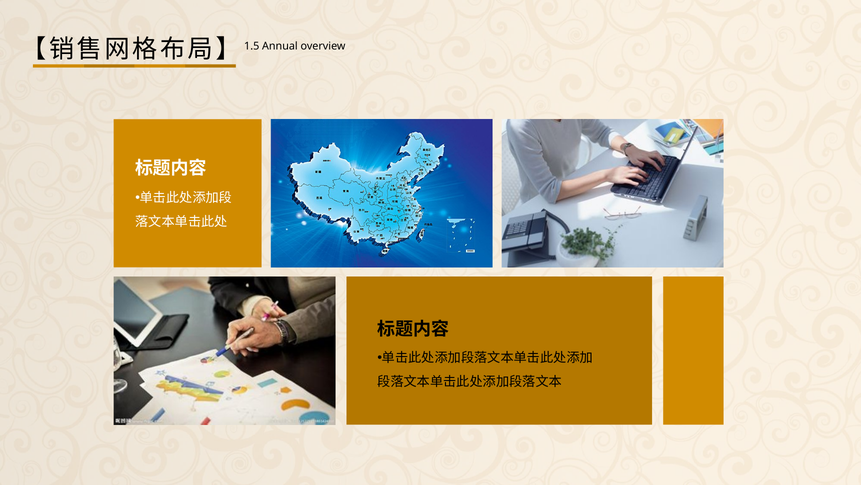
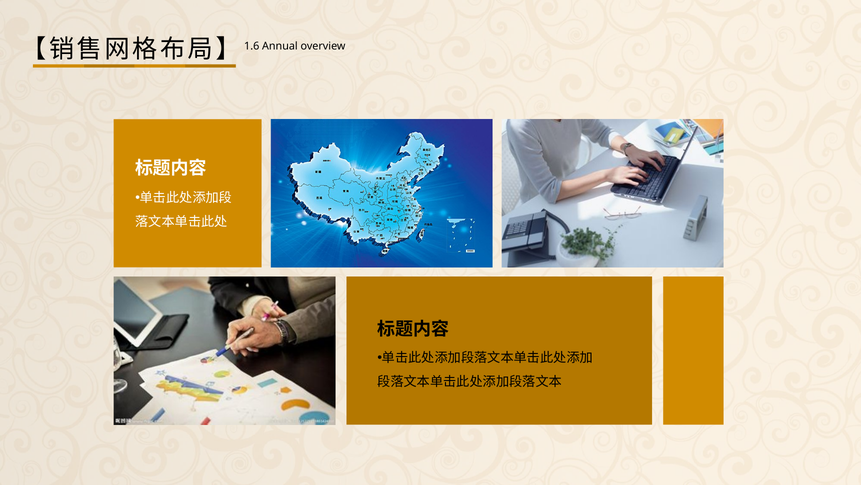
1.5: 1.5 -> 1.6
